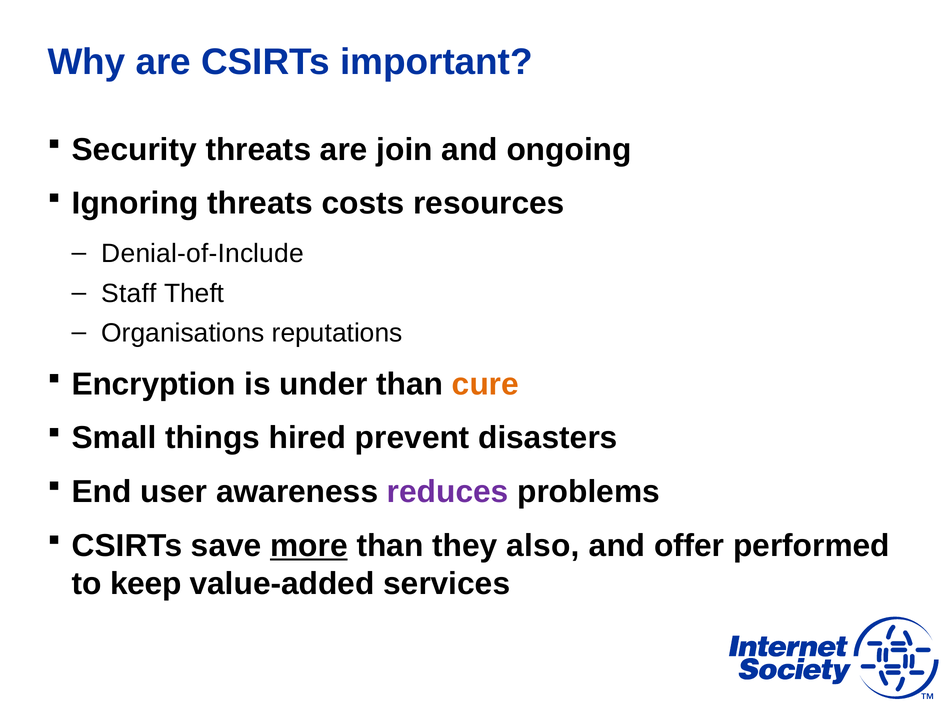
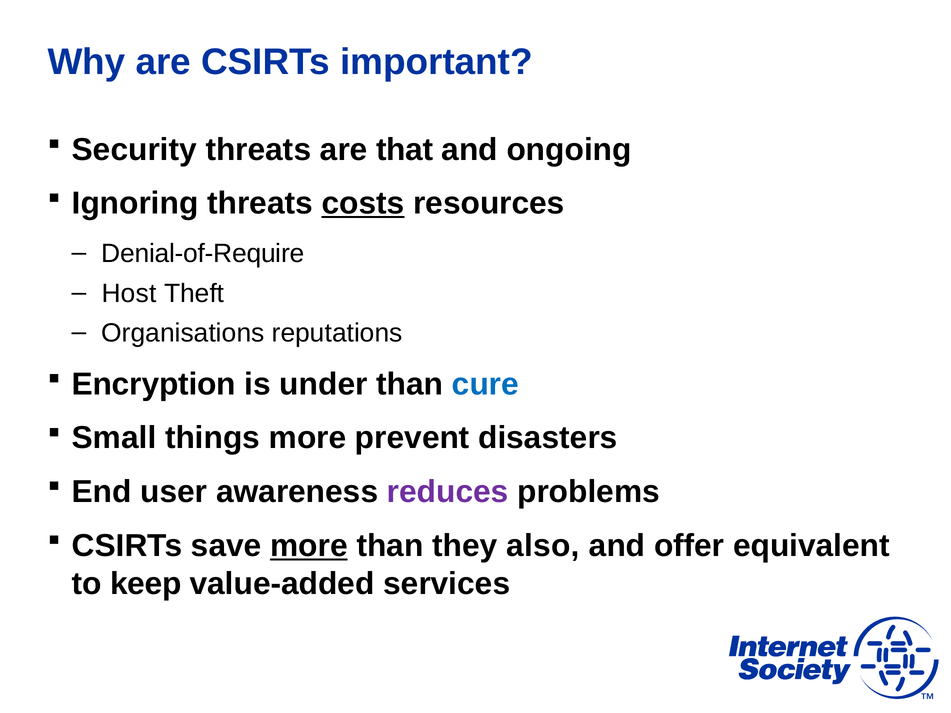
join: join -> that
costs underline: none -> present
Denial-of-Include: Denial-of-Include -> Denial-of-Require
Staff: Staff -> Host
cure colour: orange -> blue
things hired: hired -> more
performed: performed -> equivalent
